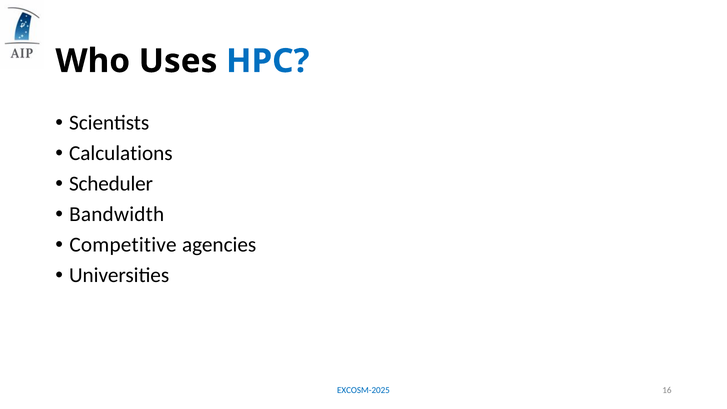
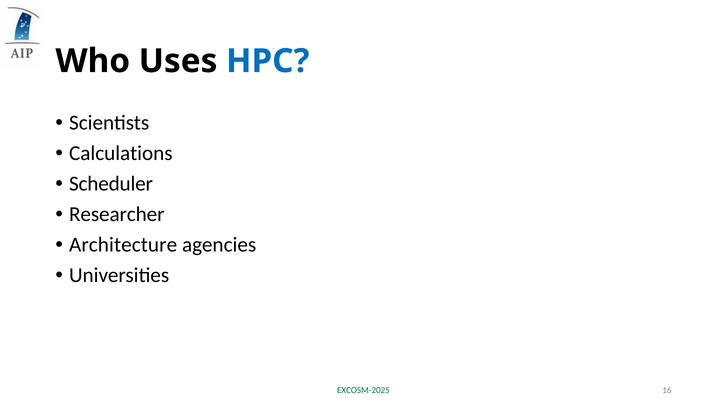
Bandwidth: Bandwidth -> Researcher
Competitive: Competitive -> Architecture
EXCOSM-2025 colour: blue -> green
